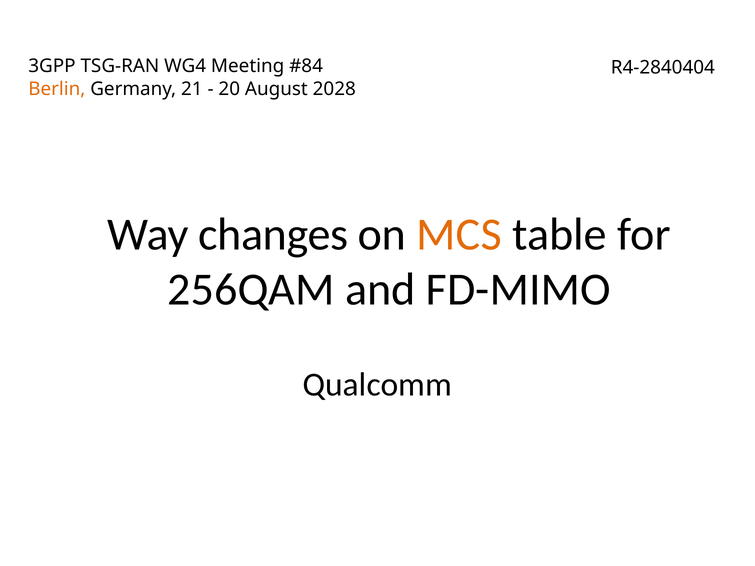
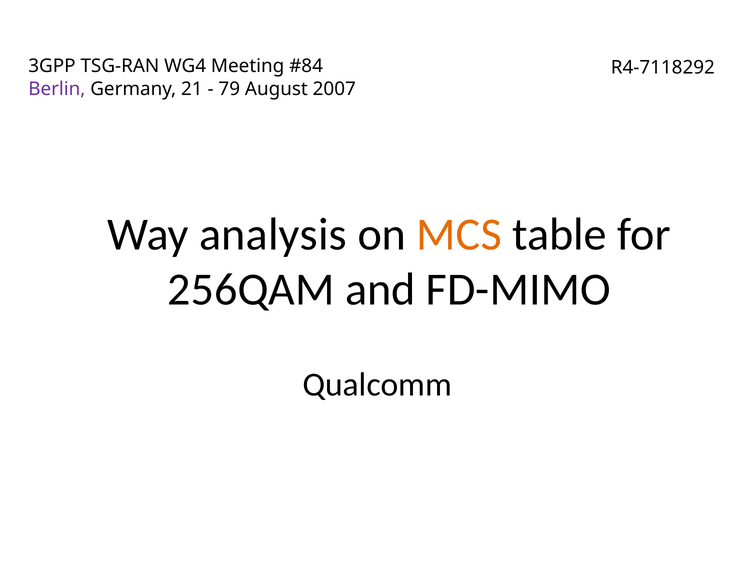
R4-2840404: R4-2840404 -> R4-7118292
Berlin colour: orange -> purple
20: 20 -> 79
2028: 2028 -> 2007
changes: changes -> analysis
